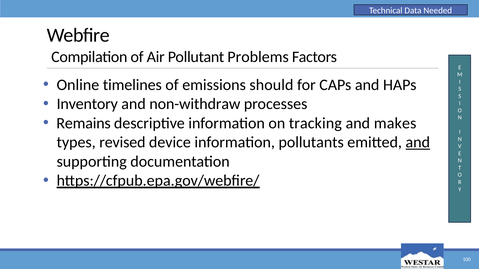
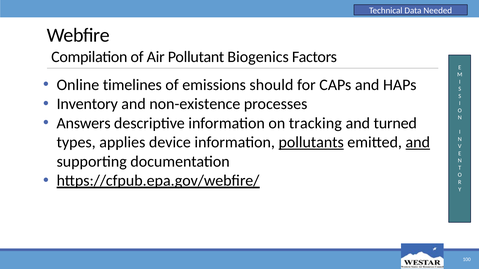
Problems: Problems -> Biogenics
non-withdraw: non-withdraw -> non-existence
Remains: Remains -> Answers
makes: makes -> turned
revised: revised -> applies
pollutants underline: none -> present
